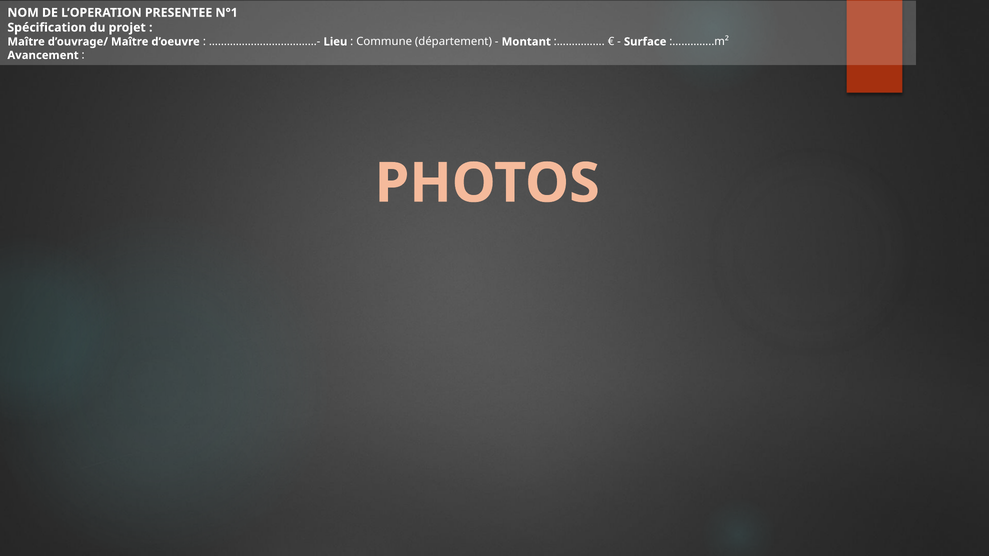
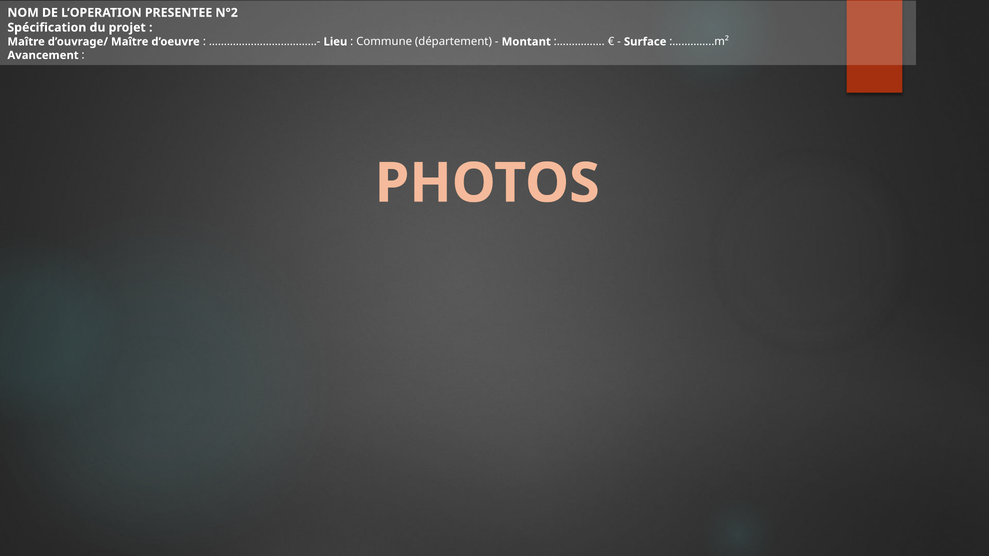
N°1: N°1 -> N°2
